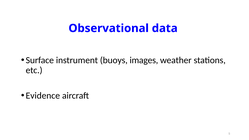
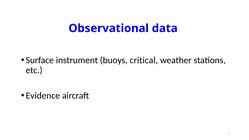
images: images -> critical
